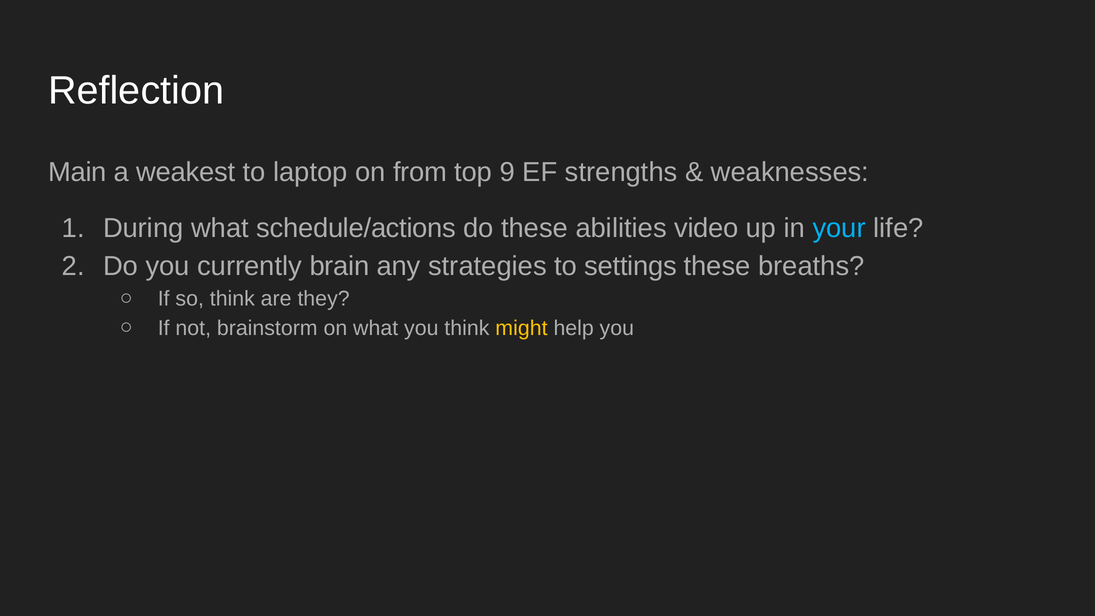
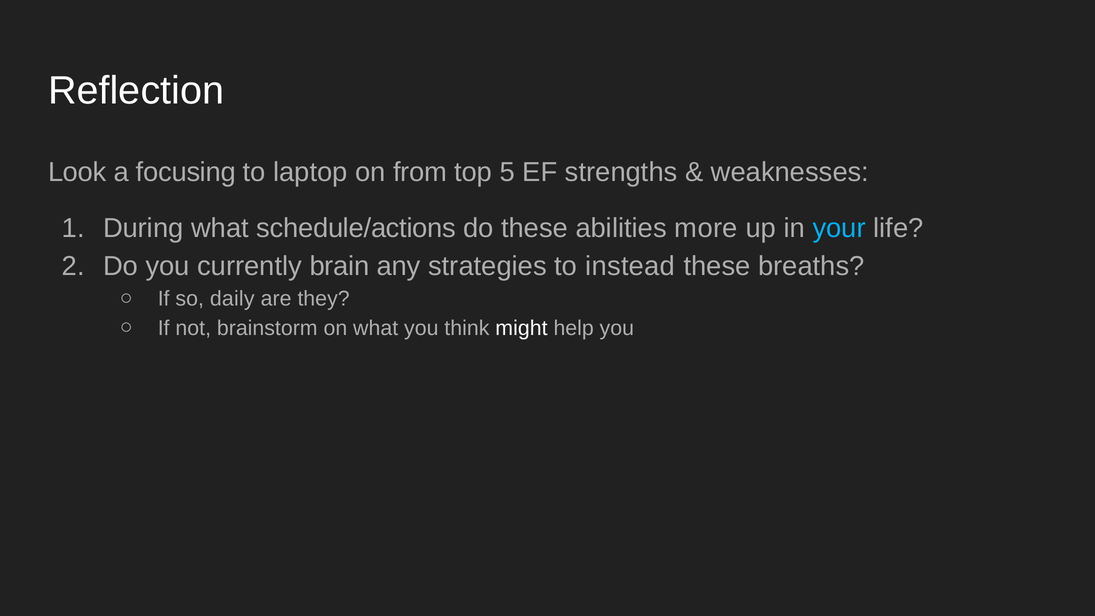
Main: Main -> Look
weakest: weakest -> focusing
9: 9 -> 5
video: video -> more
settings: settings -> instead
so think: think -> daily
might colour: yellow -> white
